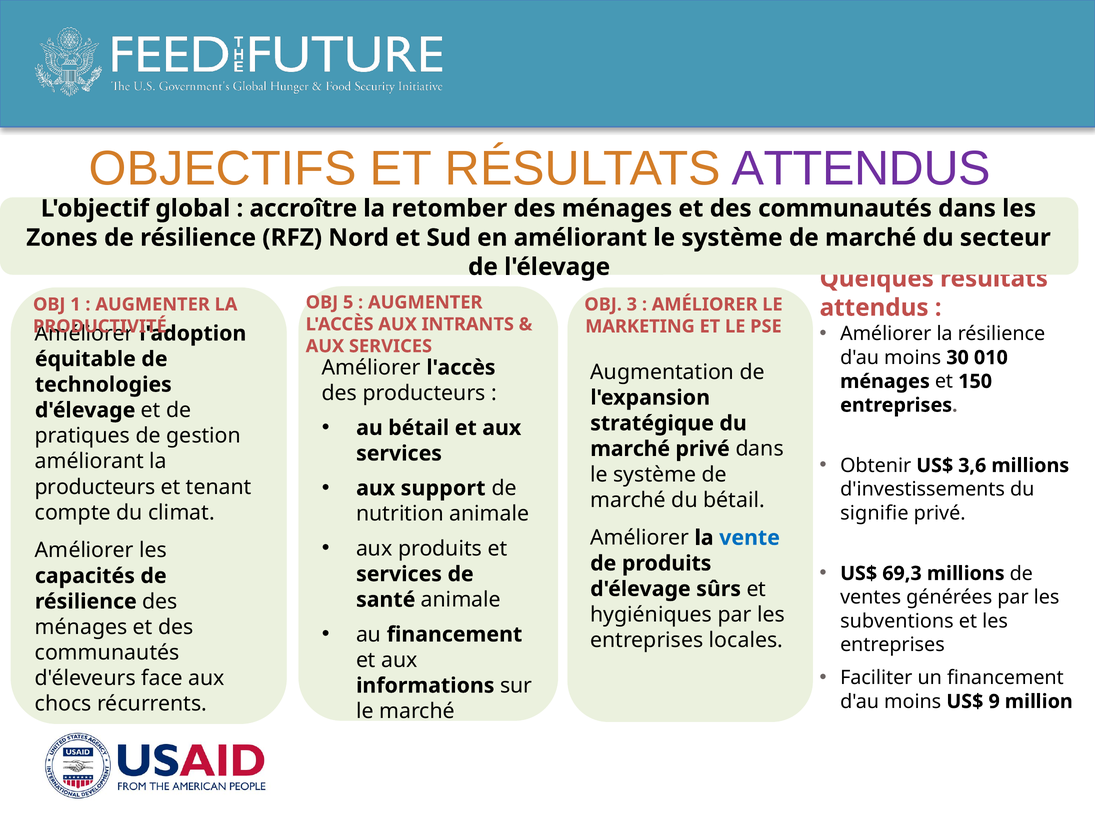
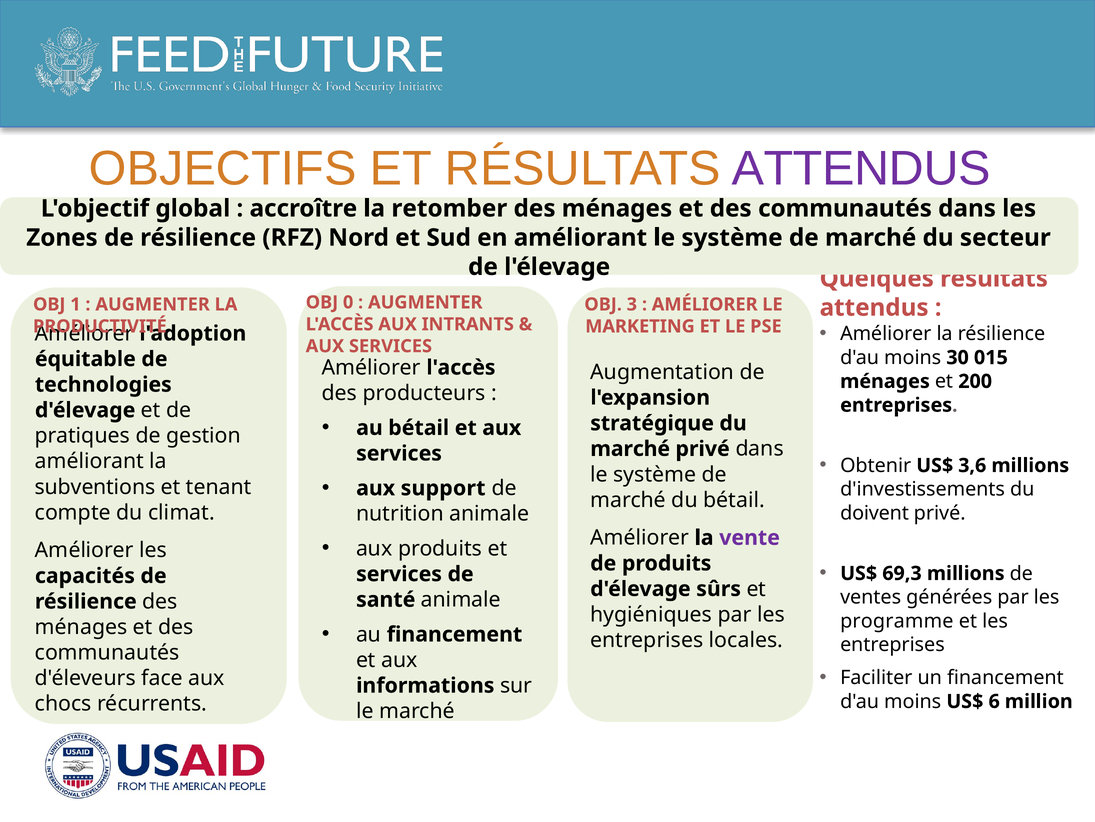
5: 5 -> 0
010: 010 -> 015
150: 150 -> 200
producteurs at (95, 487): producteurs -> subventions
signifie: signifie -> doivent
vente colour: blue -> purple
subventions: subventions -> programme
9: 9 -> 6
